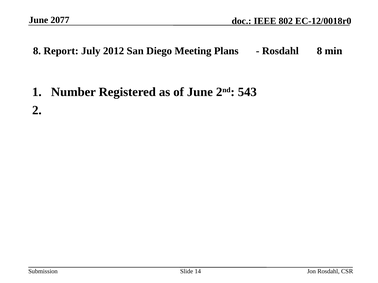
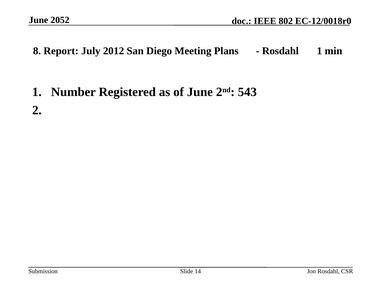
2077: 2077 -> 2052
Rosdahl 8: 8 -> 1
